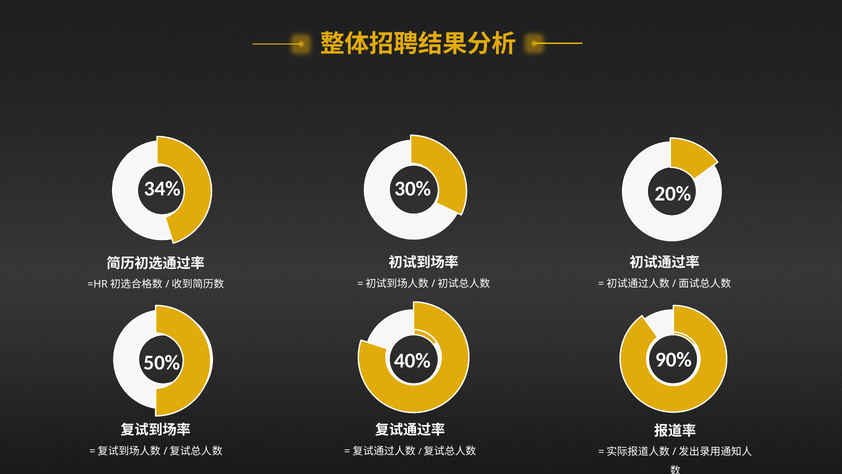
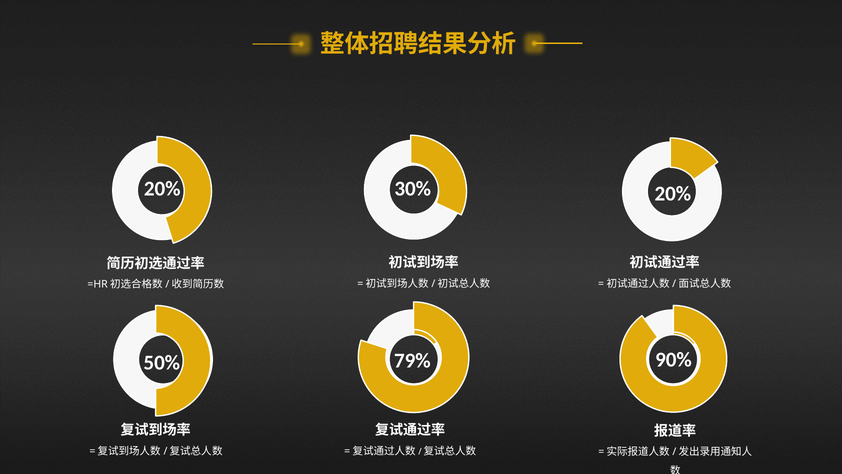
34% at (162, 189): 34% -> 20%
40%: 40% -> 79%
